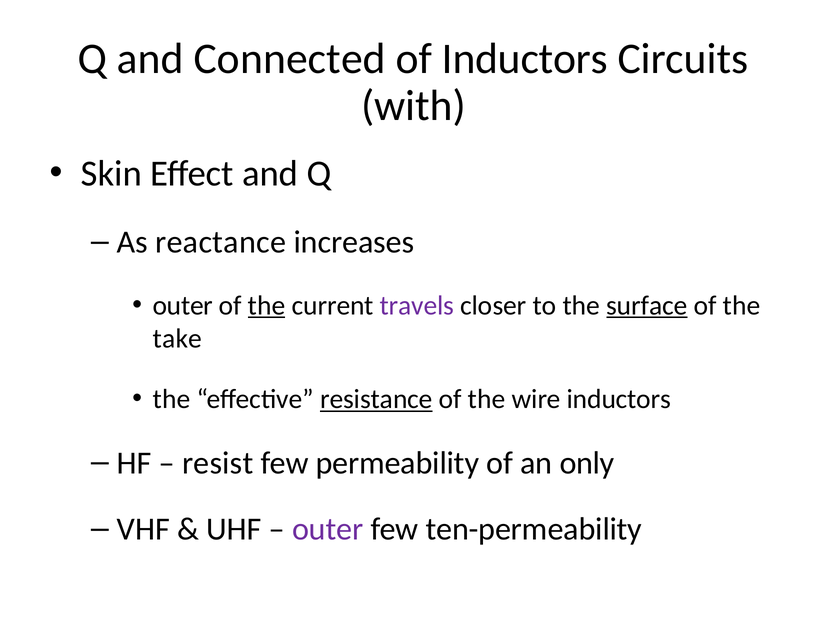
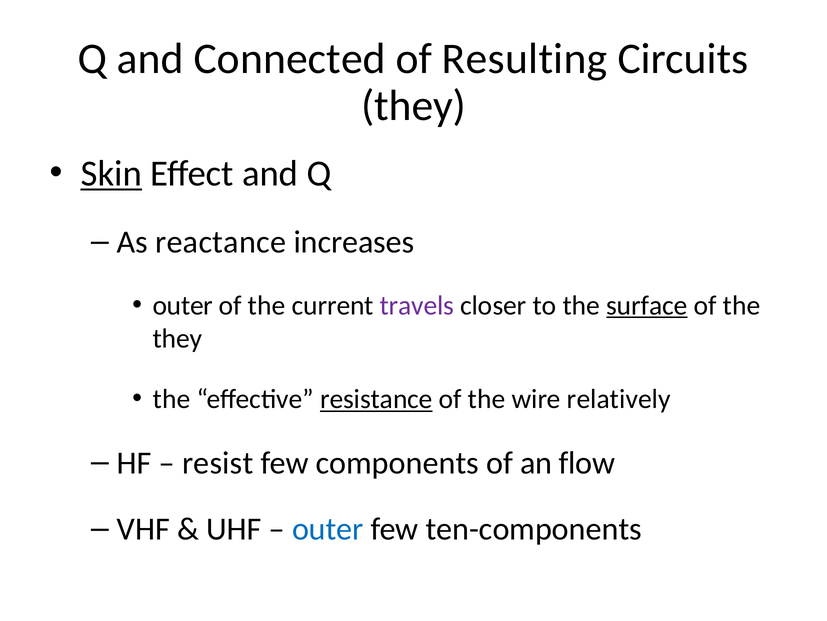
of Inductors: Inductors -> Resulting
with at (414, 106): with -> they
Skin underline: none -> present
the at (267, 305) underline: present -> none
take at (177, 338): take -> they
wire inductors: inductors -> relatively
permeability: permeability -> components
only: only -> flow
outer at (328, 528) colour: purple -> blue
ten-permeability: ten-permeability -> ten-components
